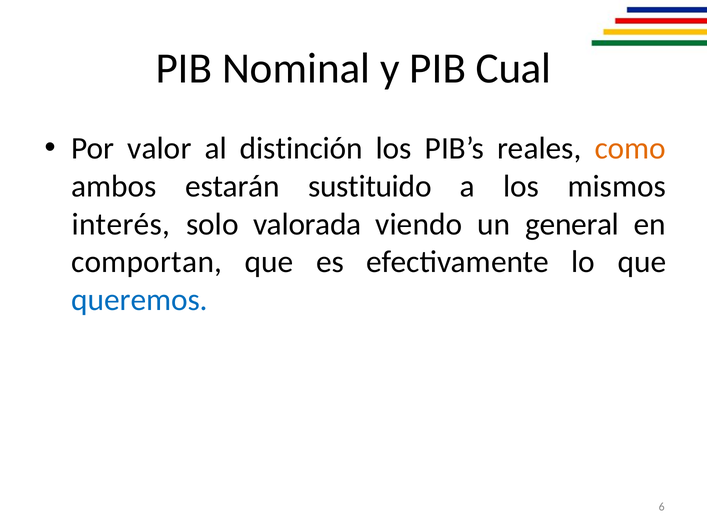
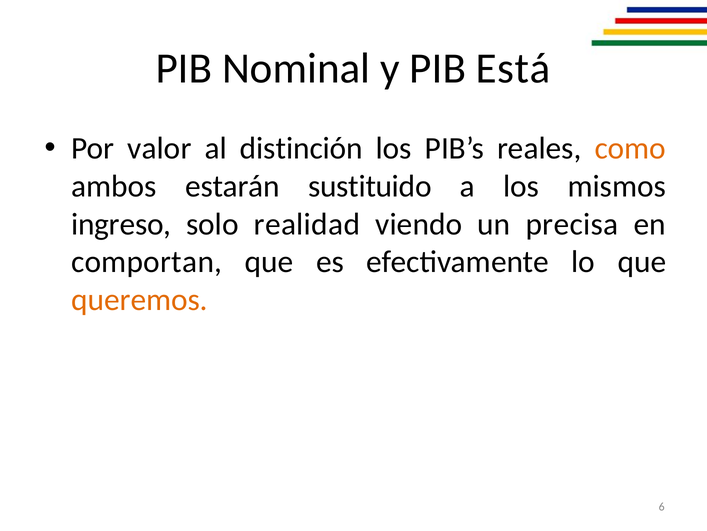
Cual: Cual -> Está
interés: interés -> ingreso
valorada: valorada -> realidad
general: general -> precisa
queremos colour: blue -> orange
